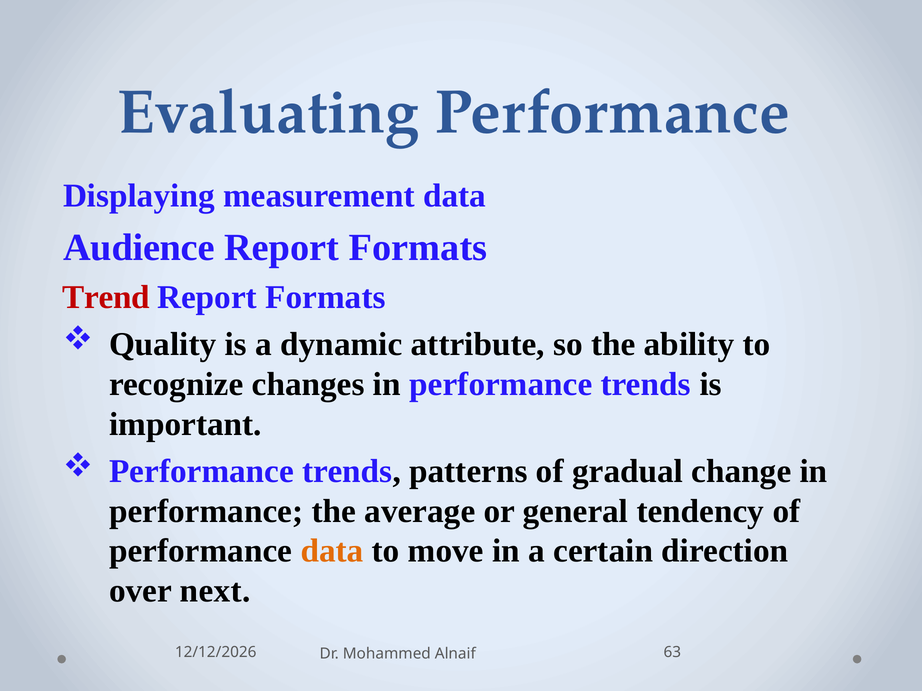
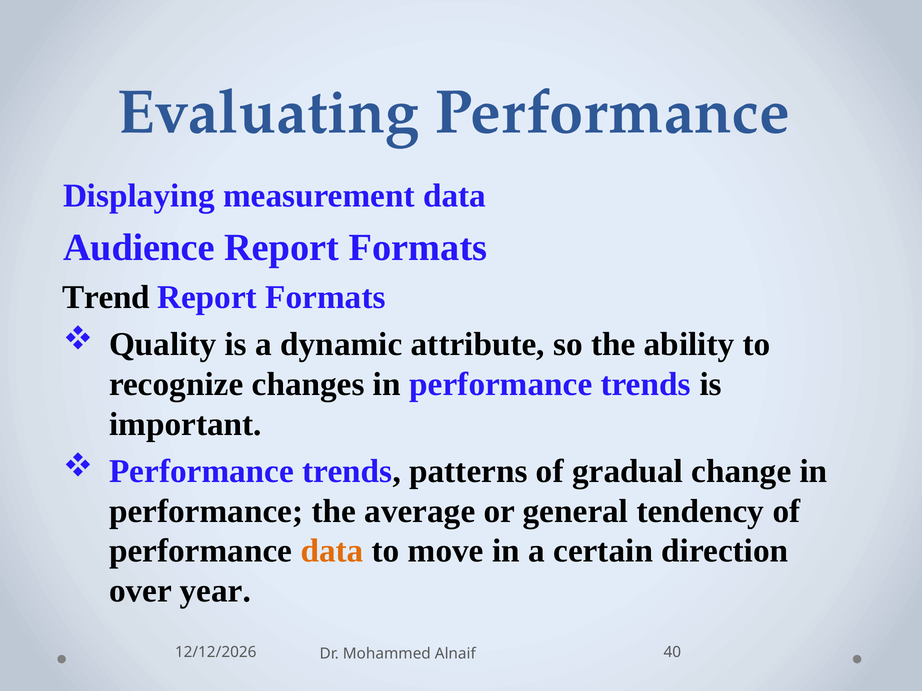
Trend colour: red -> black
next: next -> year
63: 63 -> 40
